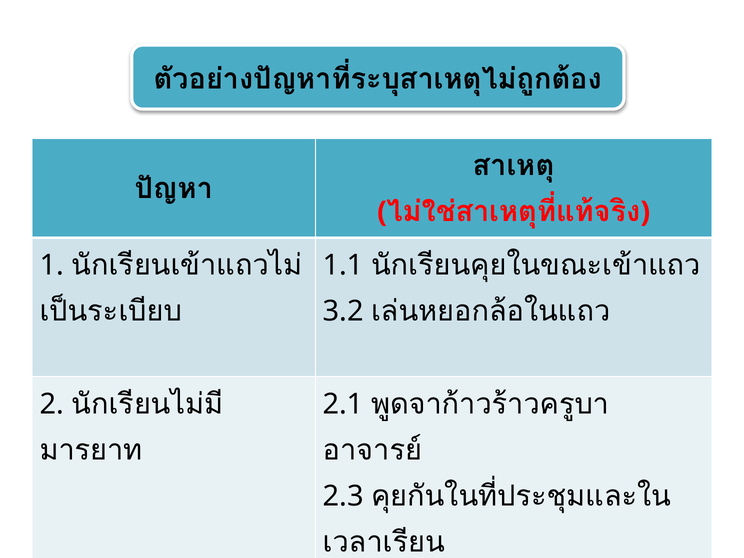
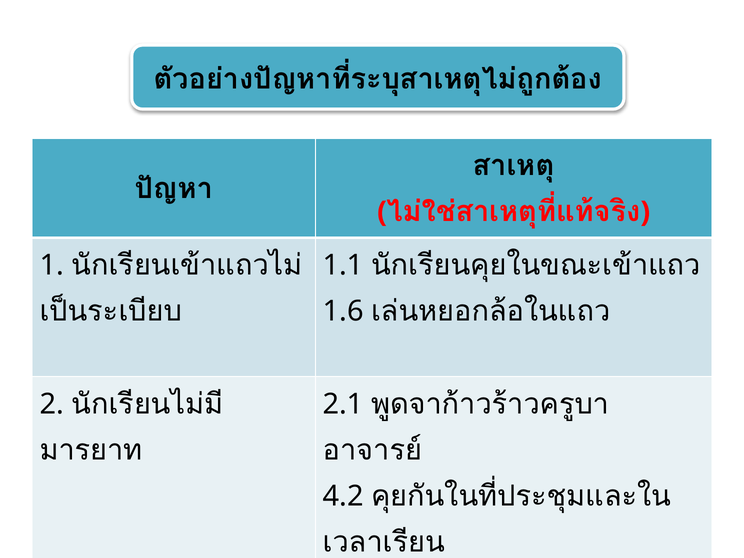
3.2: 3.2 -> 1.6
2.3 at (343, 496): 2.3 -> 4.2
